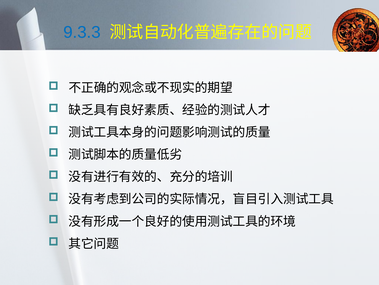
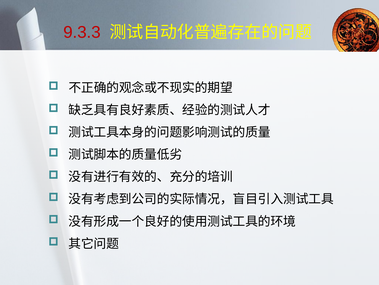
9.3.3 colour: blue -> red
